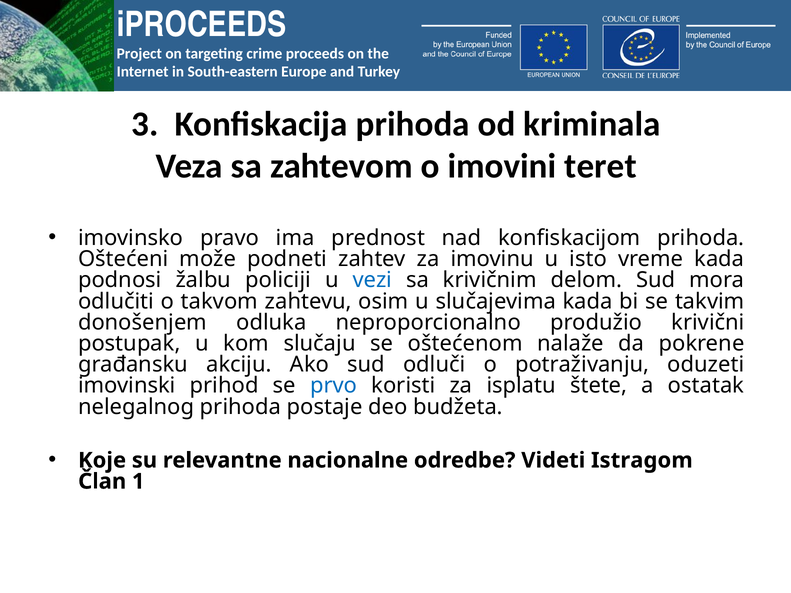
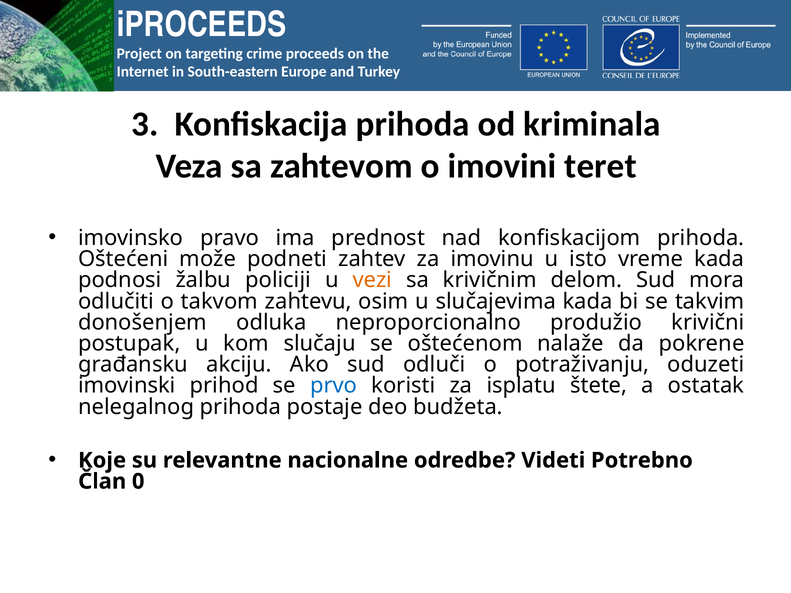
vezi colour: blue -> orange
Istragom: Istragom -> Potrebno
1: 1 -> 0
